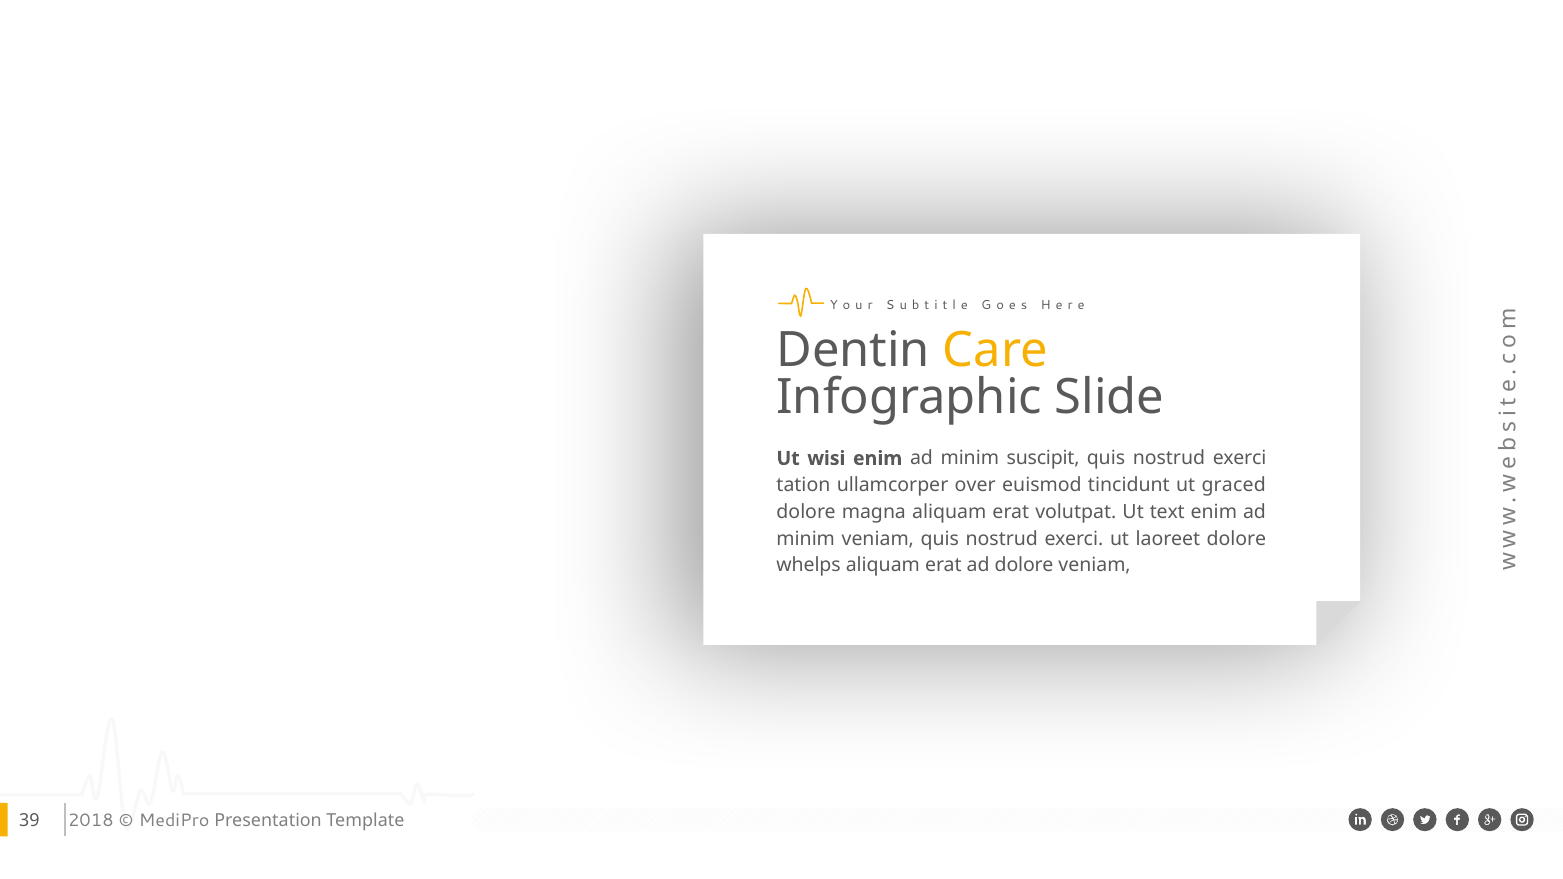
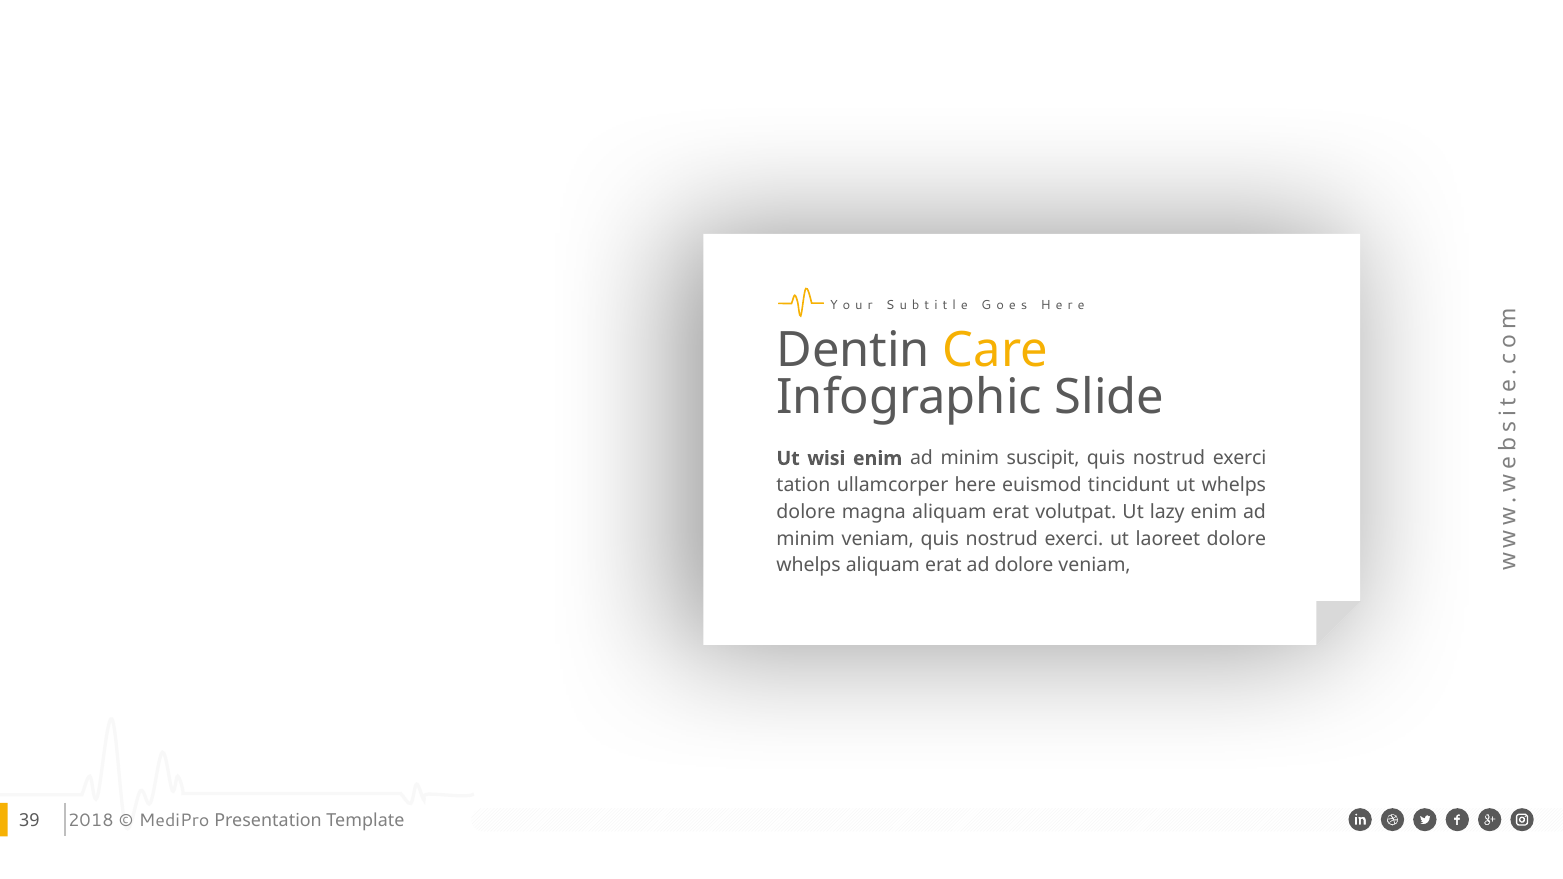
over: over -> here
ut graced: graced -> whelps
text: text -> lazy
